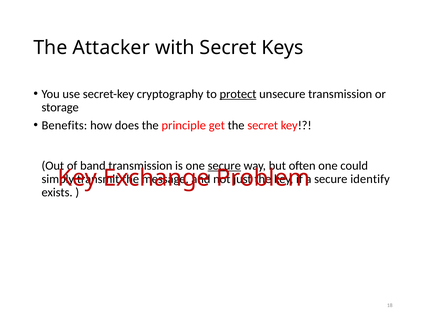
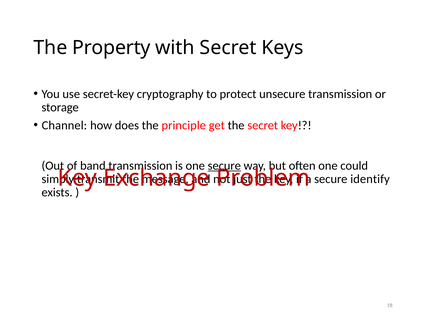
Attacker: Attacker -> Property
protect underline: present -> none
Benefits: Benefits -> Channel
